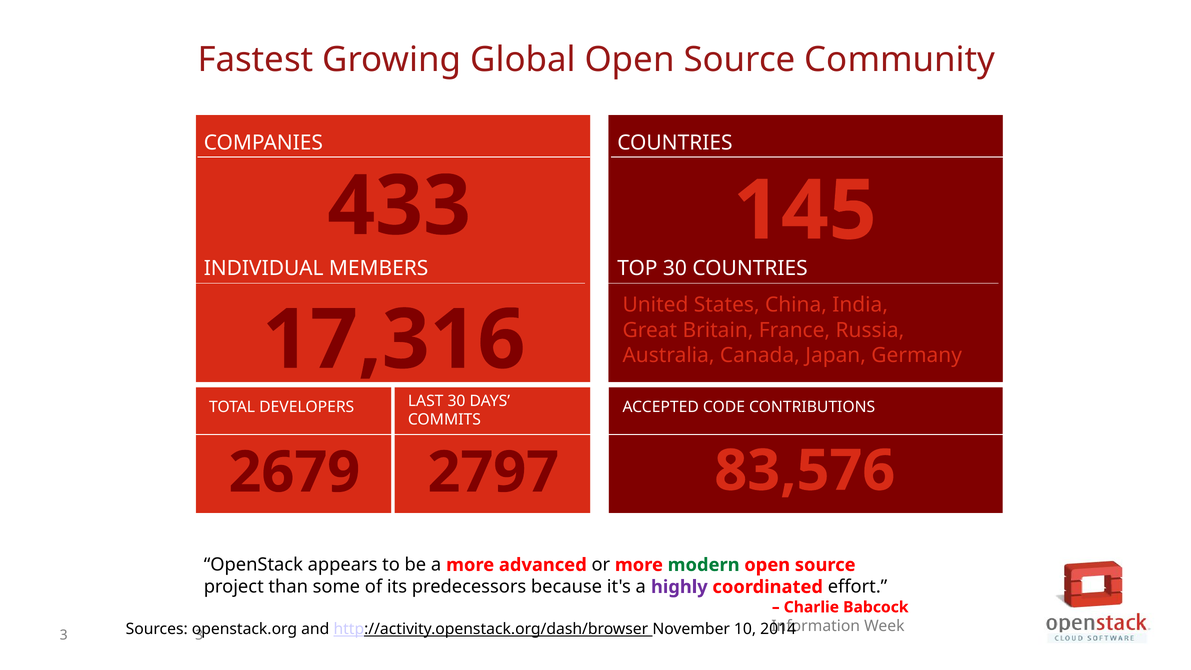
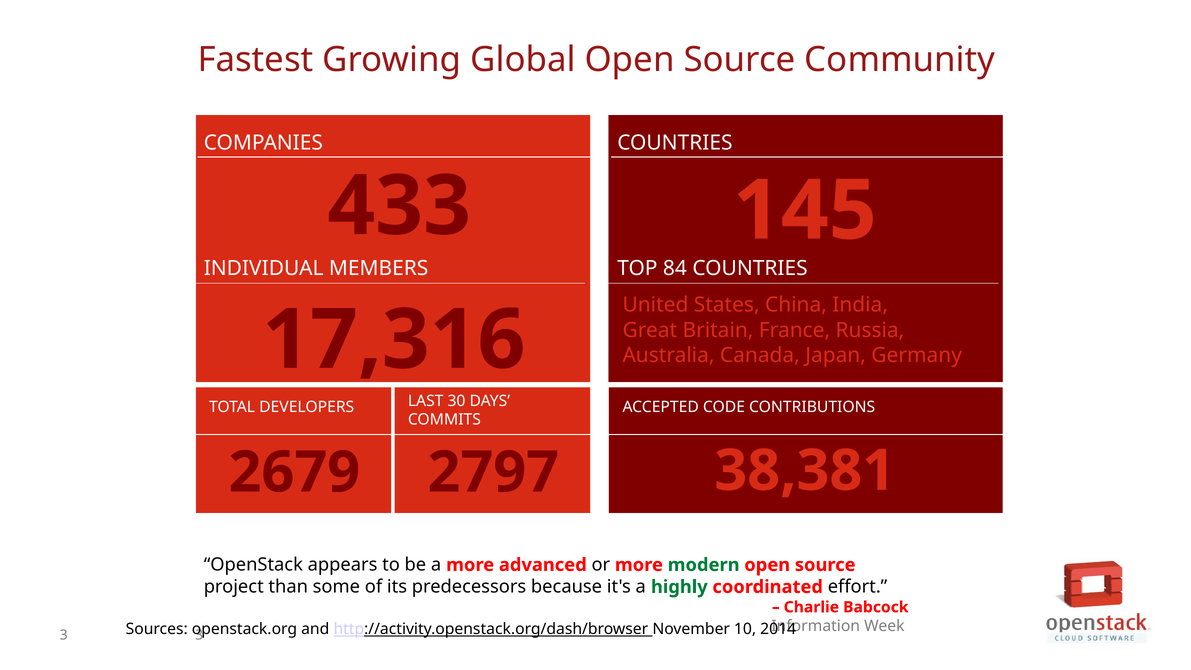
TOP 30: 30 -> 84
83,576: 83,576 -> 38,381
highly colour: purple -> green
